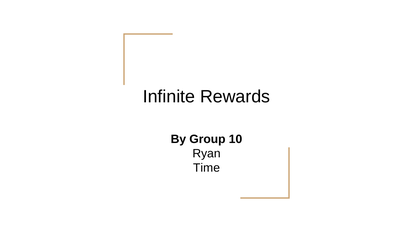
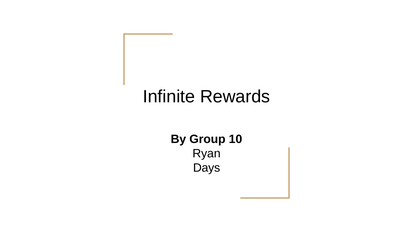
Time: Time -> Days
